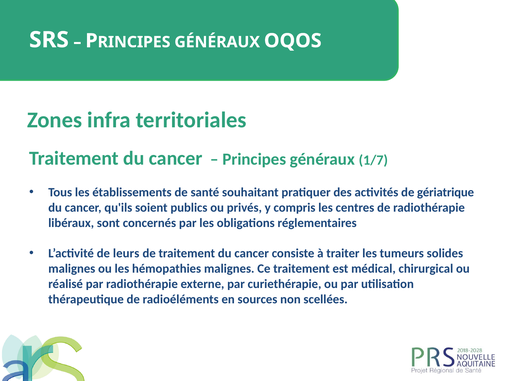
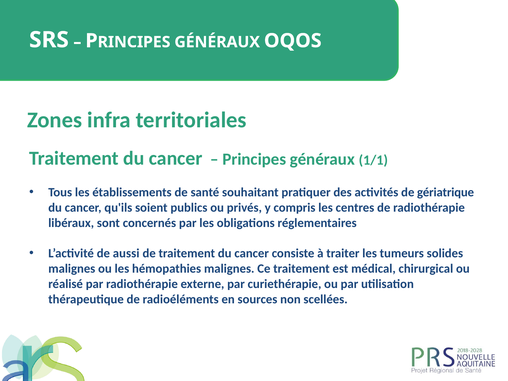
1/7: 1/7 -> 1/1
leurs: leurs -> aussi
